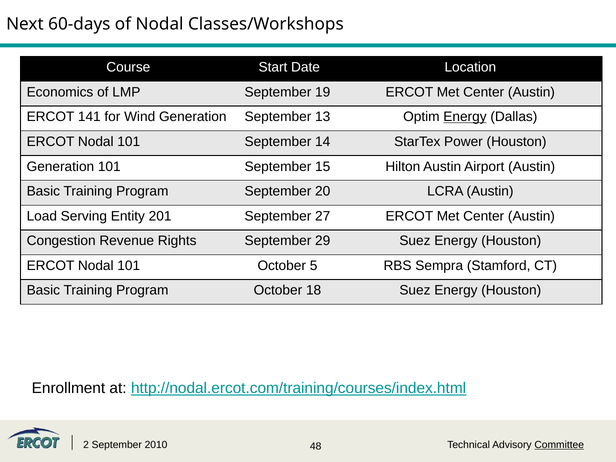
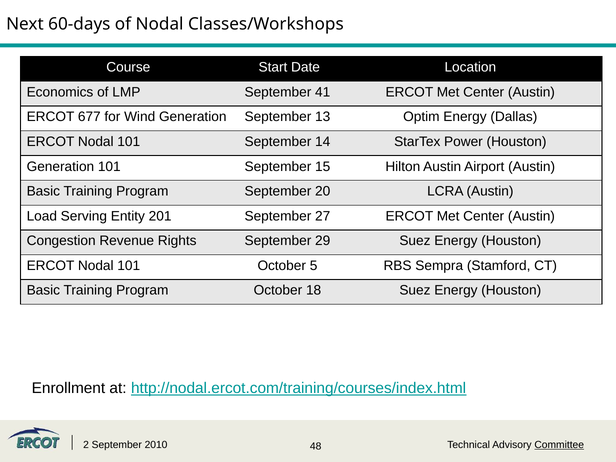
19: 19 -> 41
141: 141 -> 677
Energy at (465, 117) underline: present -> none
